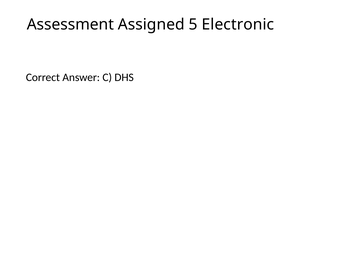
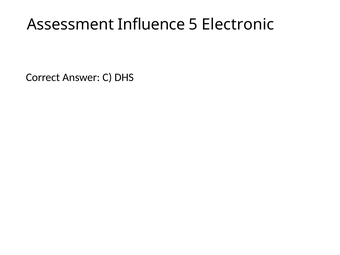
Assigned: Assigned -> Influence
